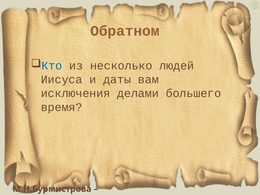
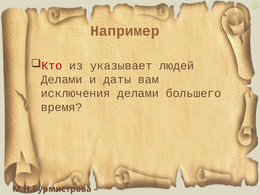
Обратном: Обратном -> Например
Кто colour: blue -> red
несколько: несколько -> указывает
Иисуса at (62, 79): Иисуса -> Делами
